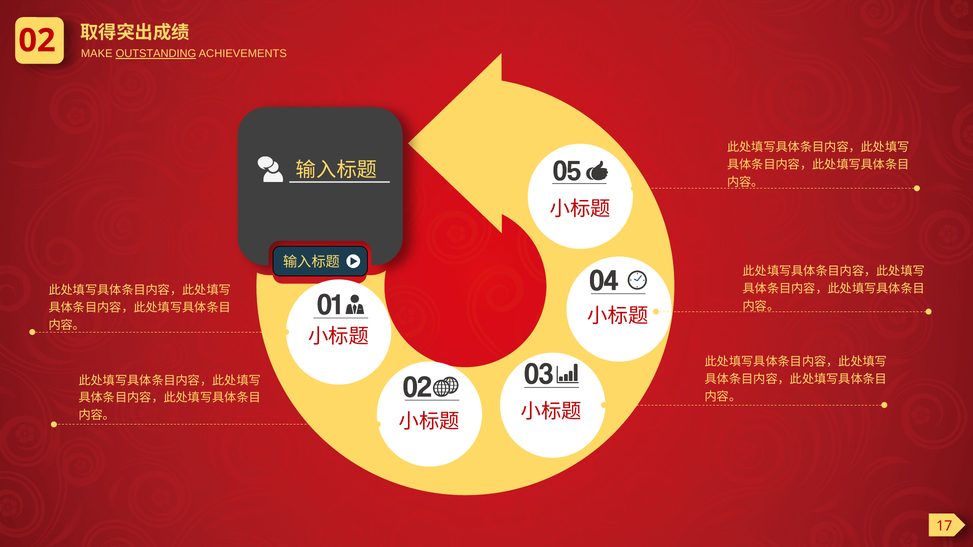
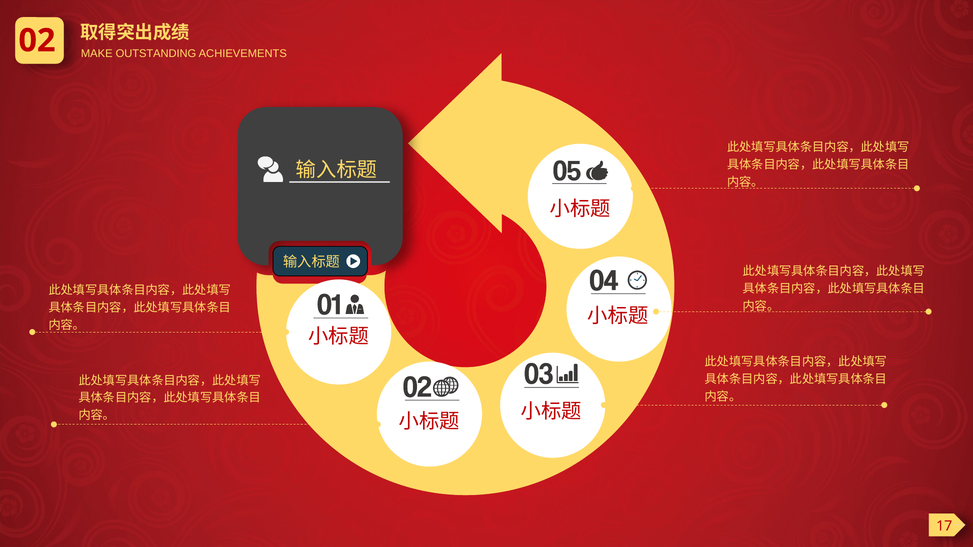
OUTSTANDING underline: present -> none
